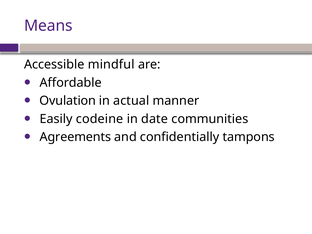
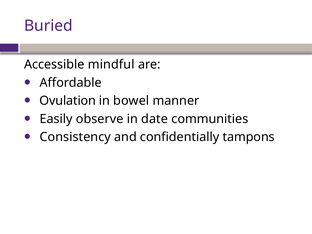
Means: Means -> Buried
actual: actual -> bowel
codeine: codeine -> observe
Agreements: Agreements -> Consistency
